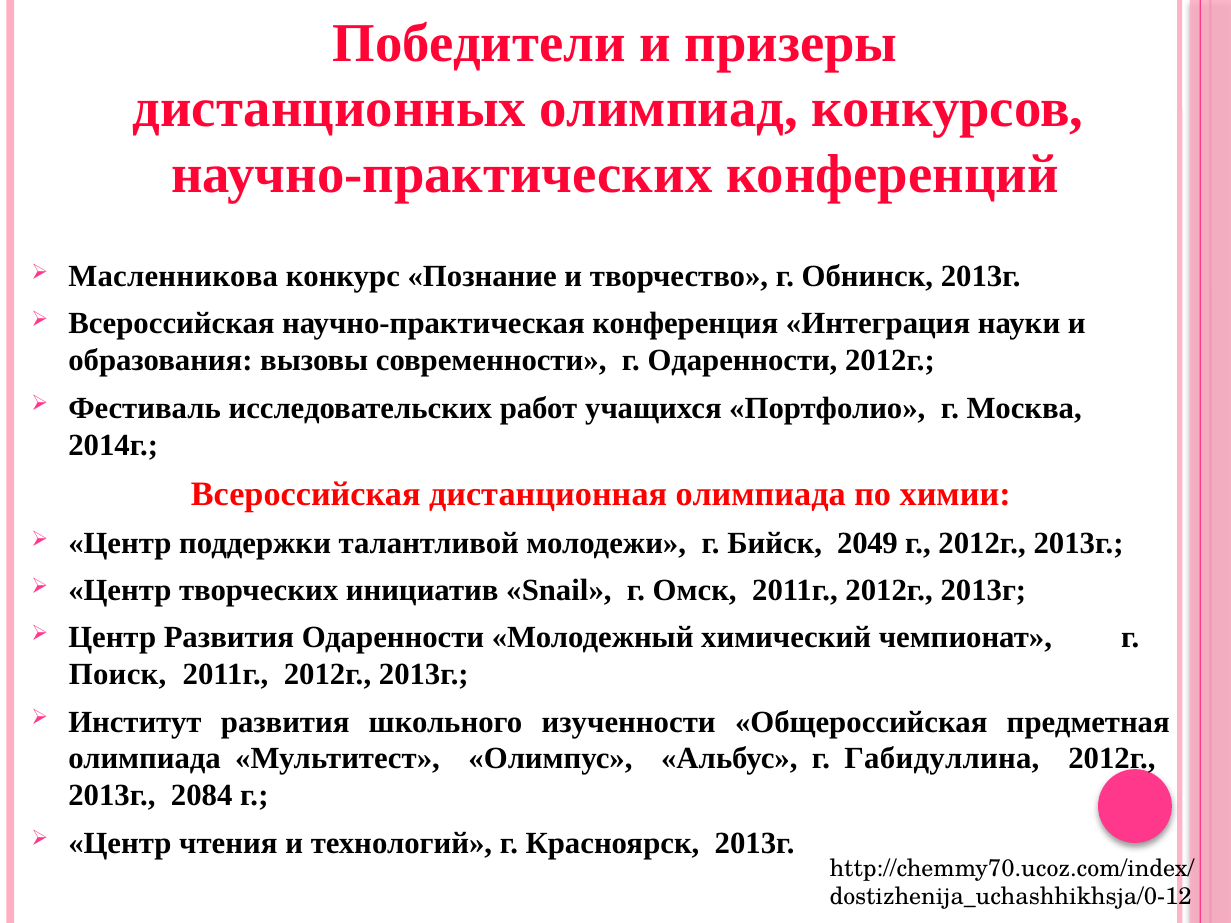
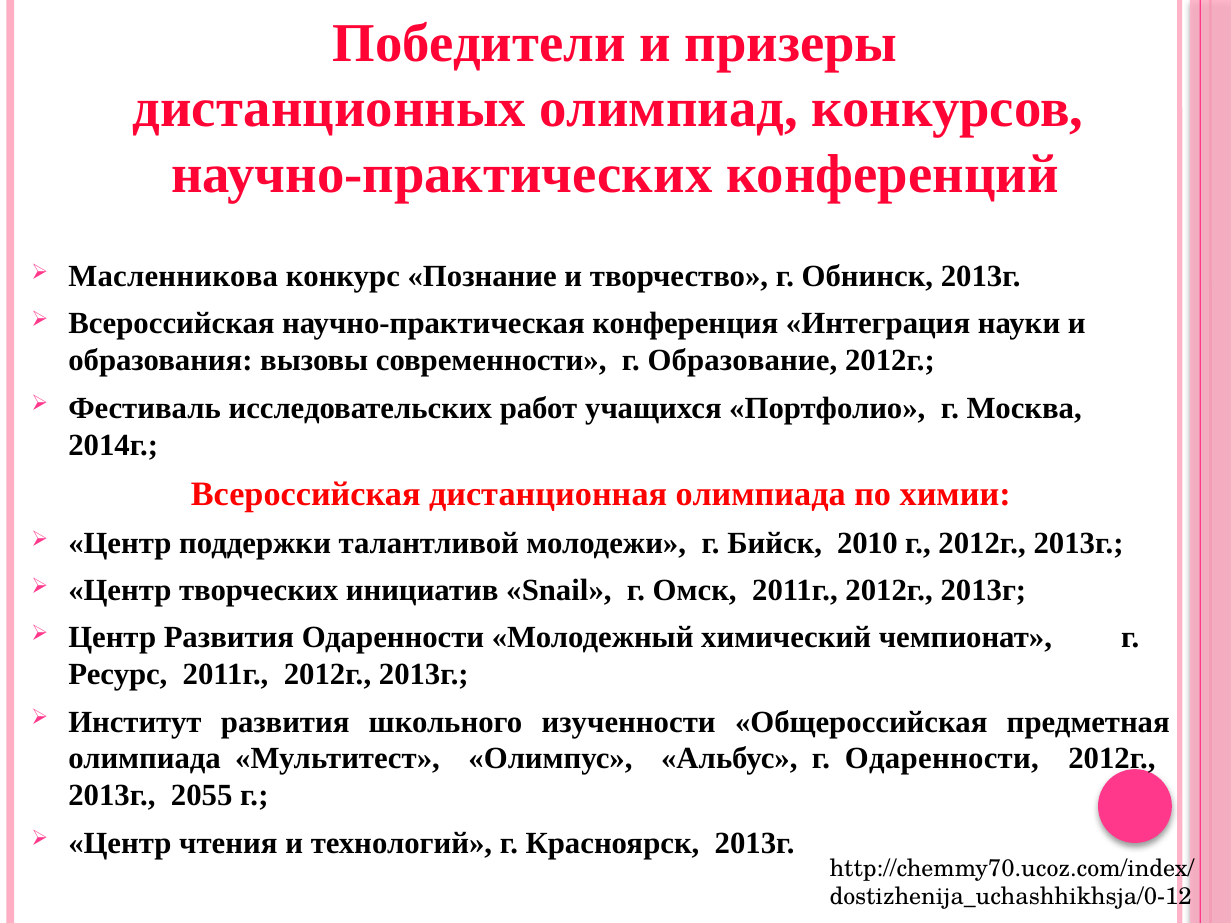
г Одаренности: Одаренности -> Образование
2049: 2049 -> 2010
Поиск: Поиск -> Ресурс
г Габидуллина: Габидуллина -> Одаренности
2084: 2084 -> 2055
